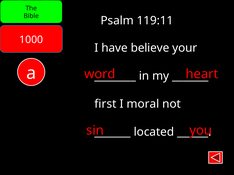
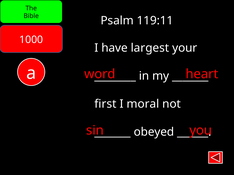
believe: believe -> largest
located: located -> obeyed
